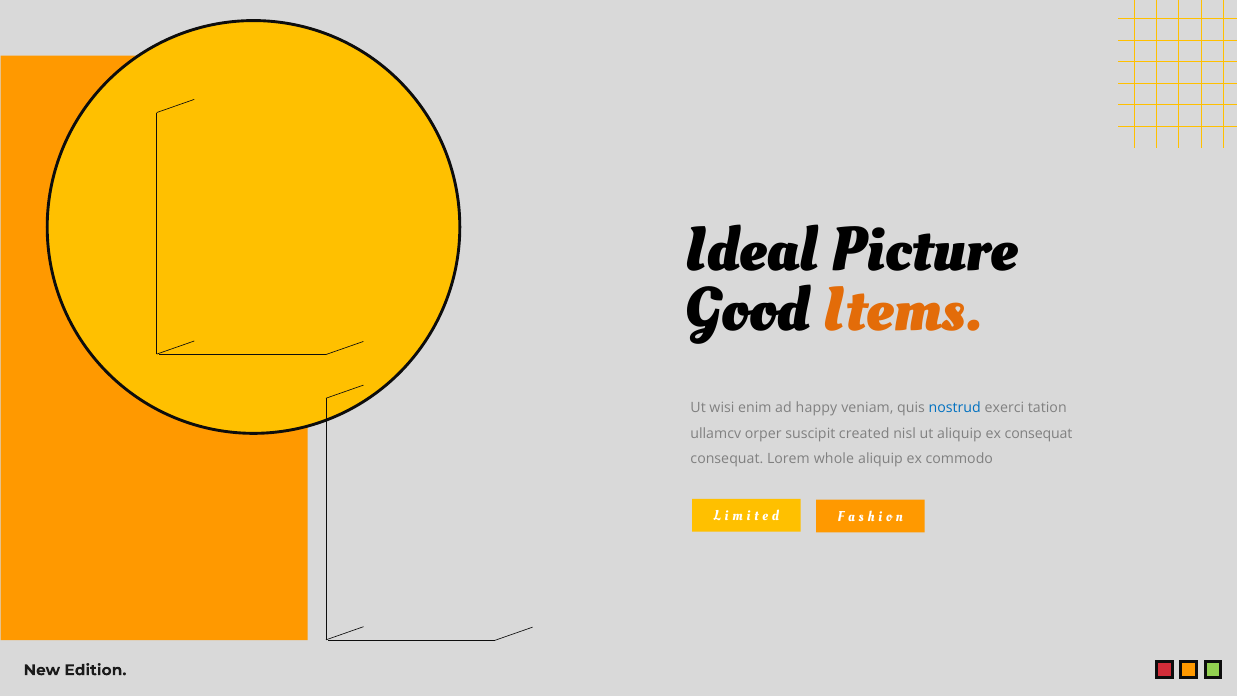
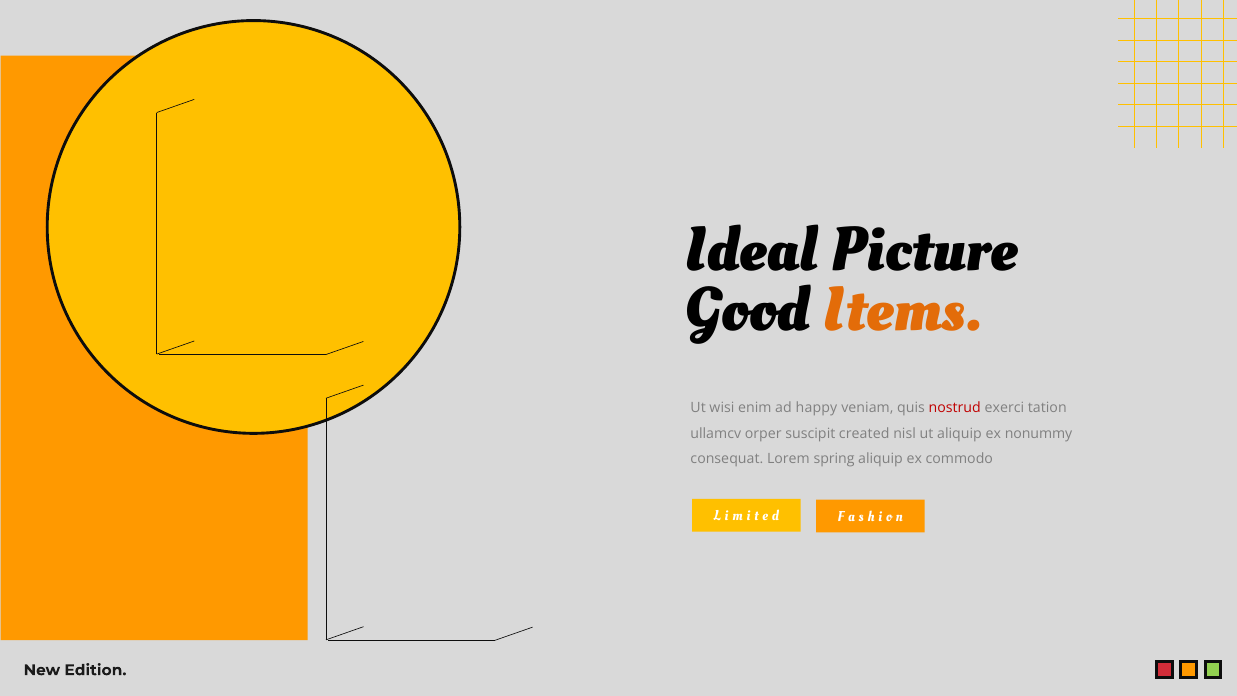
nostrud colour: blue -> red
ex consequat: consequat -> nonummy
whole: whole -> spring
